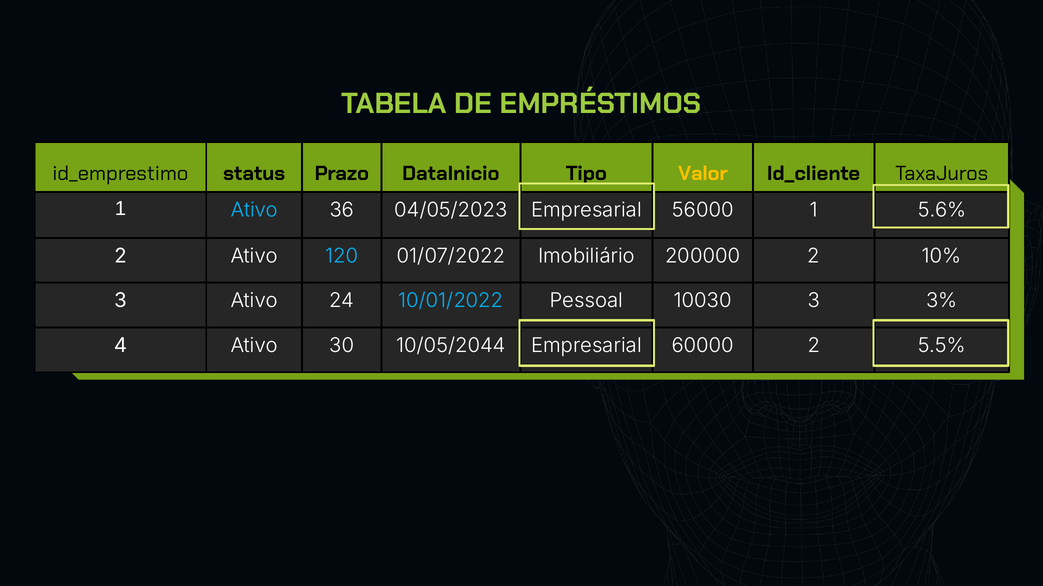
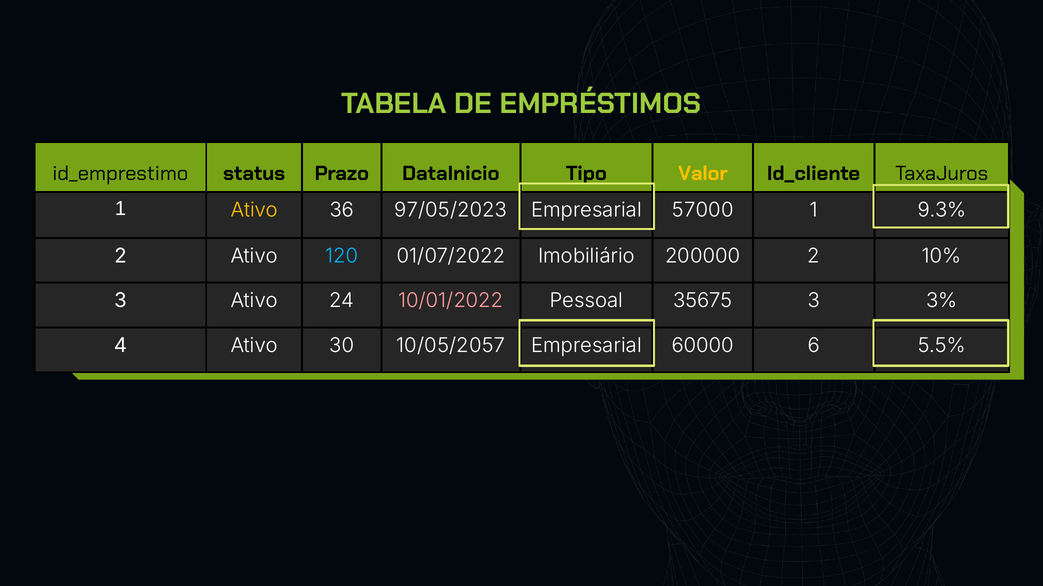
Ativo at (254, 210) colour: light blue -> yellow
04/05/2023: 04/05/2023 -> 97/05/2023
56000: 56000 -> 57000
5.6%: 5.6% -> 9.3%
10/01/2022 colour: light blue -> pink
10030: 10030 -> 35675
10/05/2044: 10/05/2044 -> 10/05/2057
60000 2: 2 -> 6
